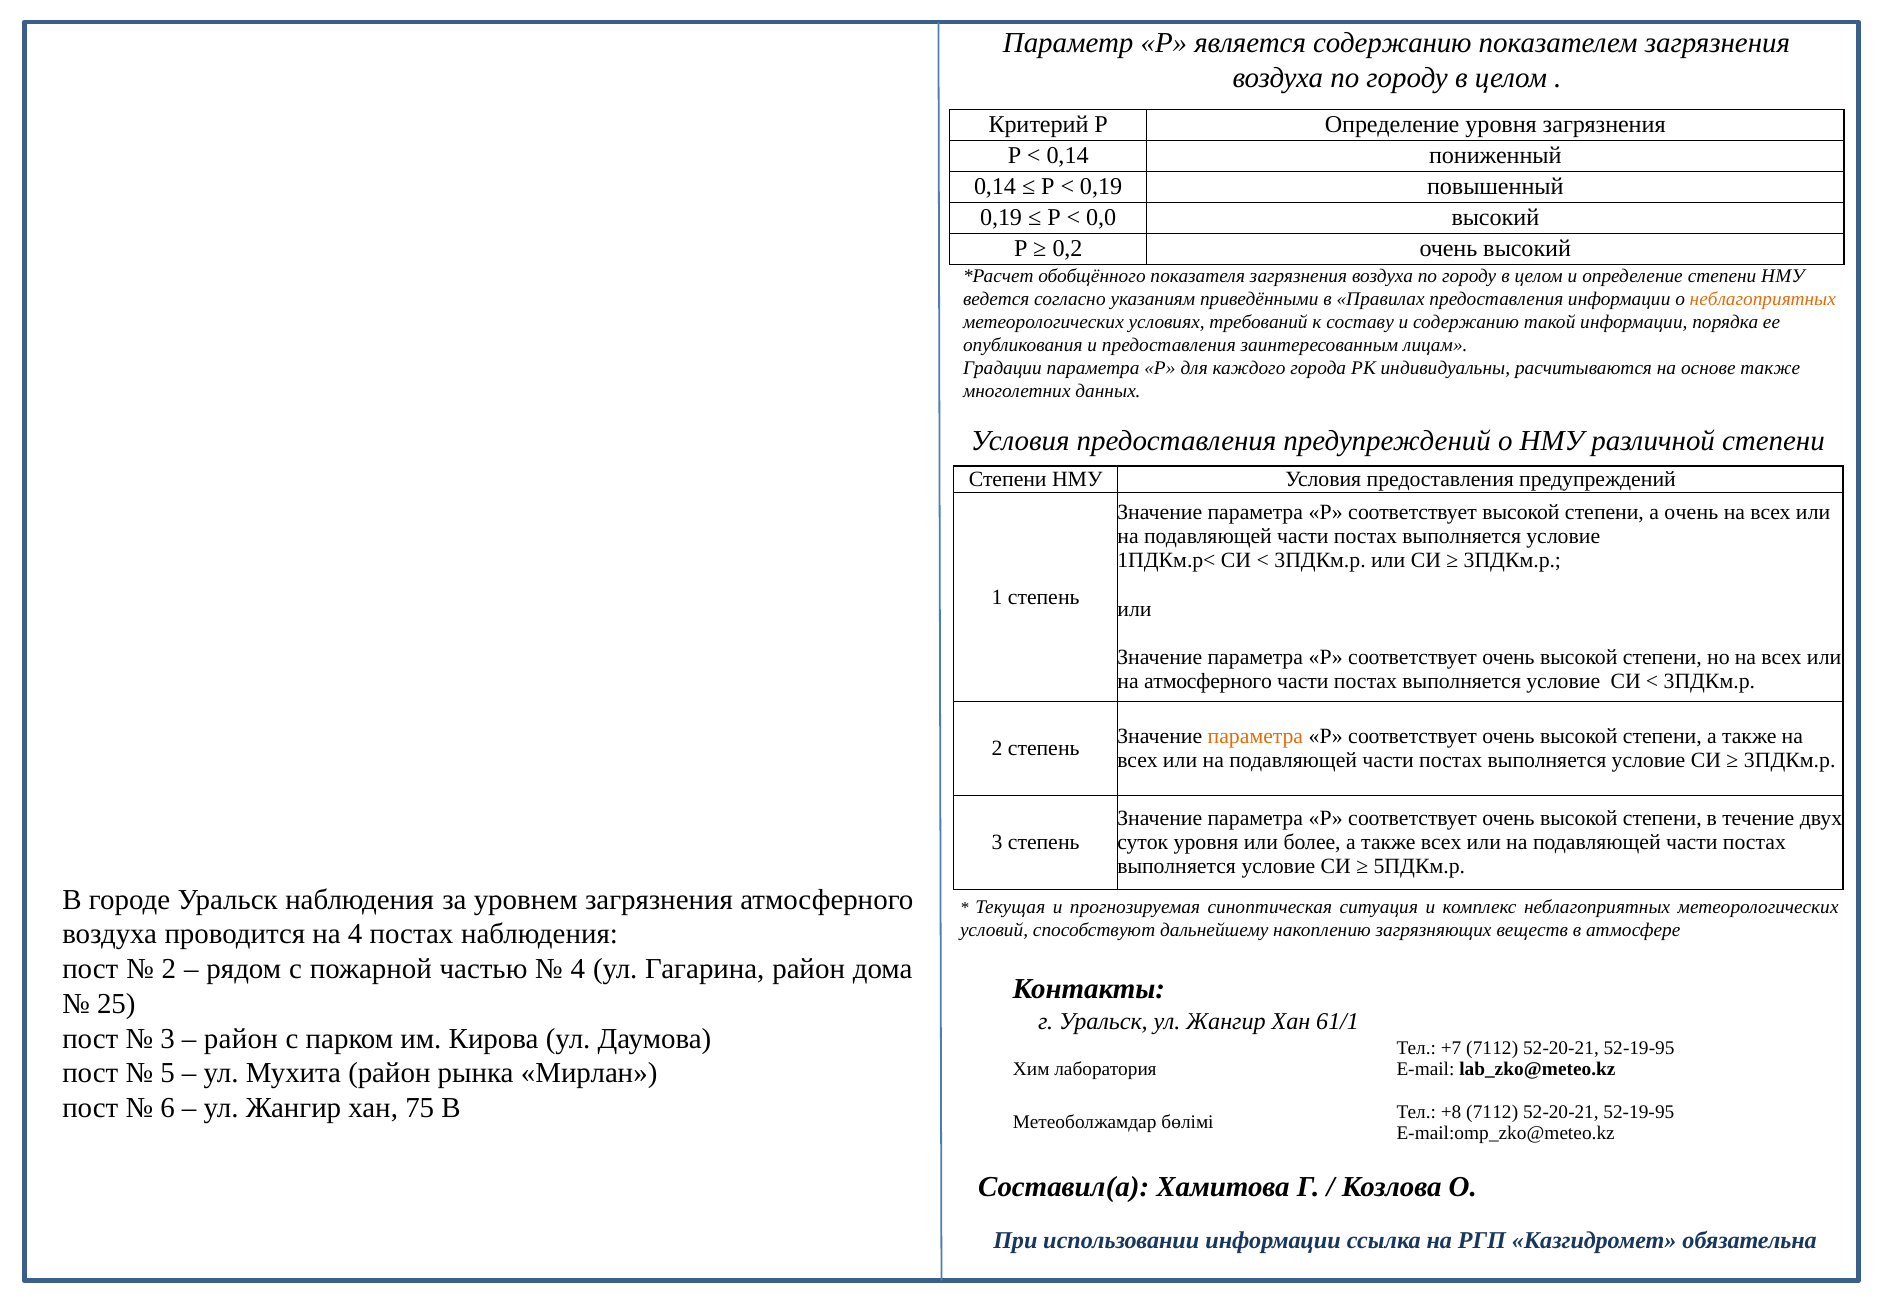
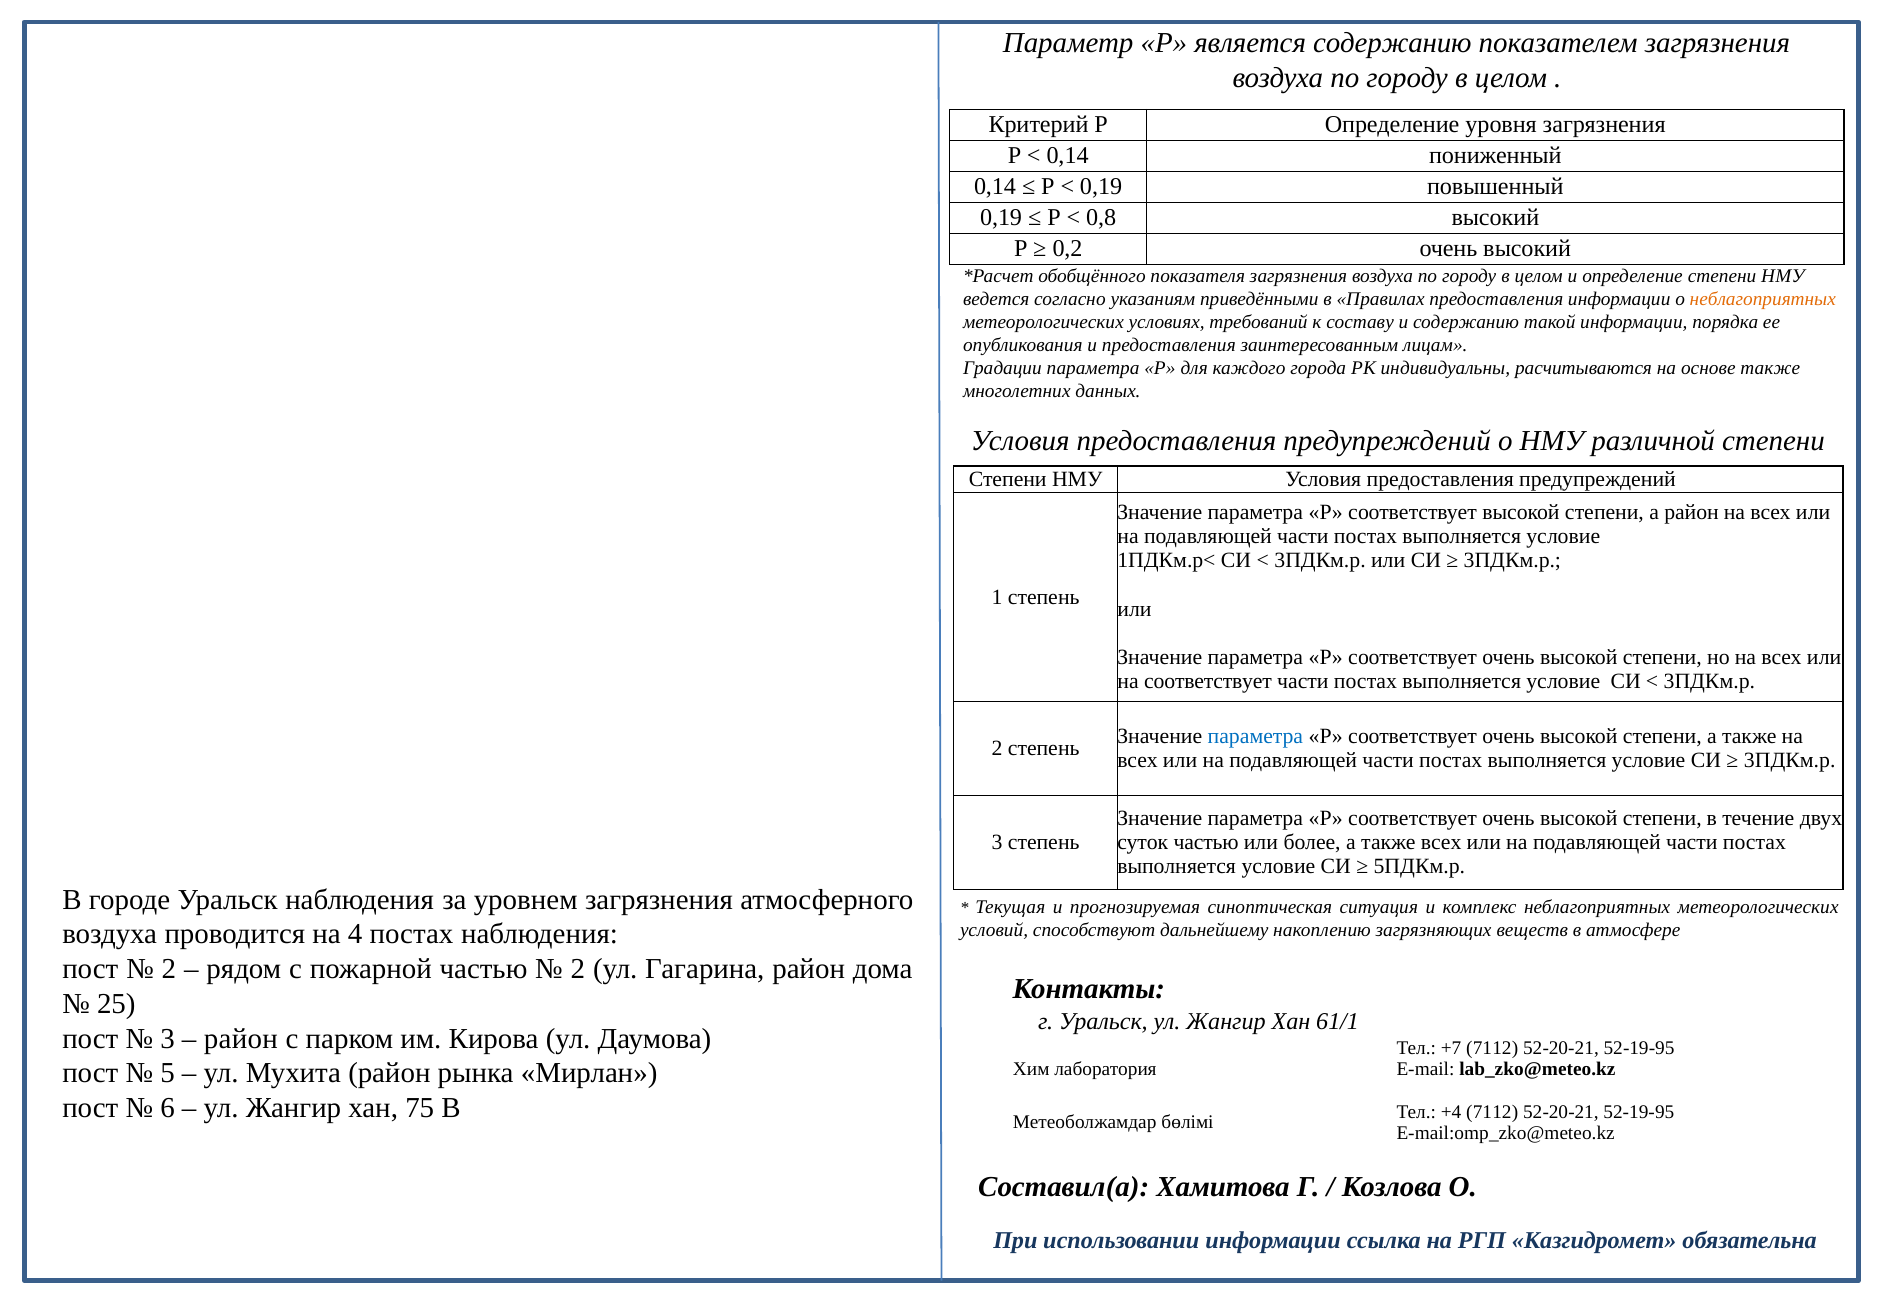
0,0: 0,0 -> 0,8
а очень: очень -> район
на атмосферного: атмосферного -> соответствует
параметра at (1255, 737) colour: orange -> blue
суток уровня: уровня -> частью
4 at (578, 969): 4 -> 2
+8: +8 -> +4
